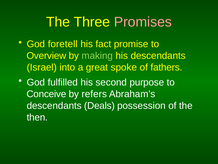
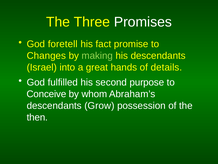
Promises colour: pink -> white
Overview: Overview -> Changes
spoke: spoke -> hands
fathers: fathers -> details
refers: refers -> whom
Deals: Deals -> Grow
